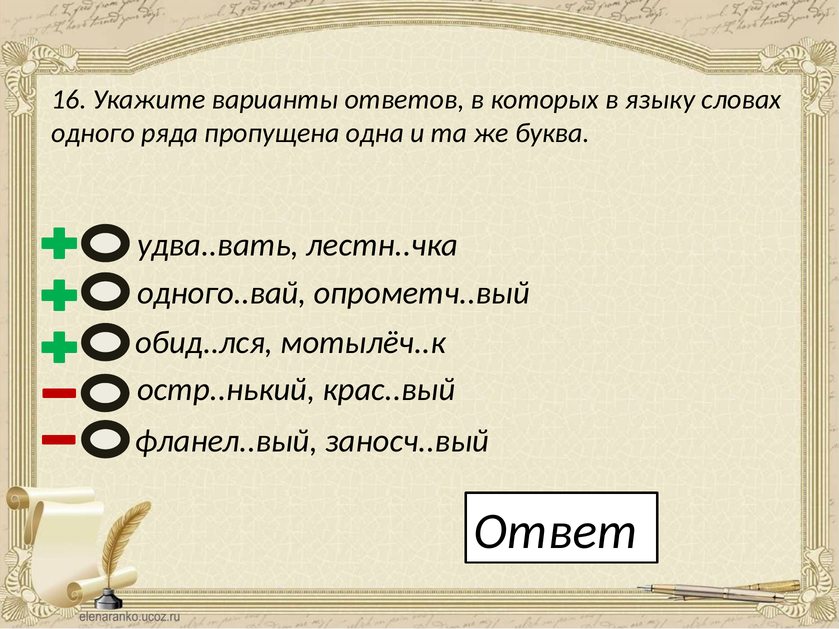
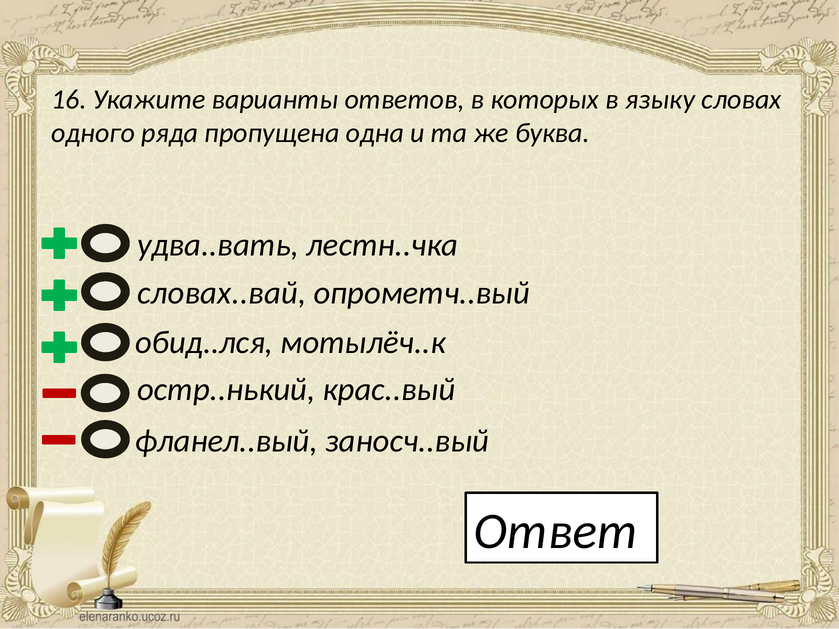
одного..вай: одного..вай -> словах..вай
